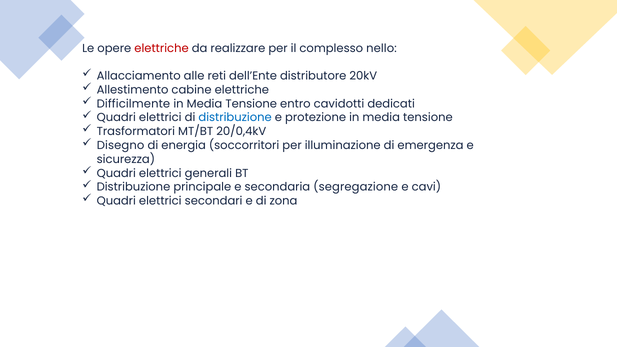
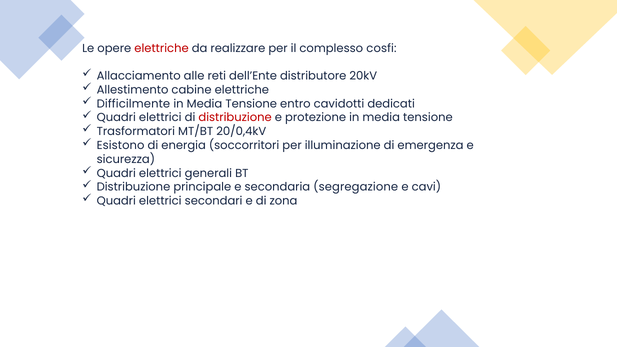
nello: nello -> cosfi
distribuzione at (235, 118) colour: blue -> red
Disegno: Disegno -> Esistono
